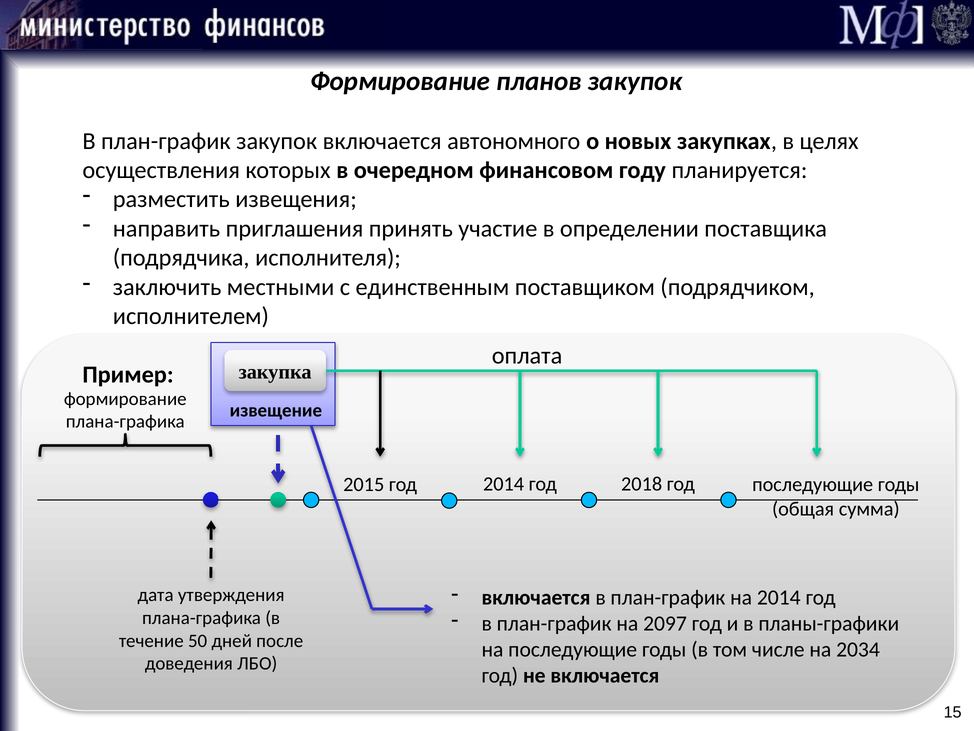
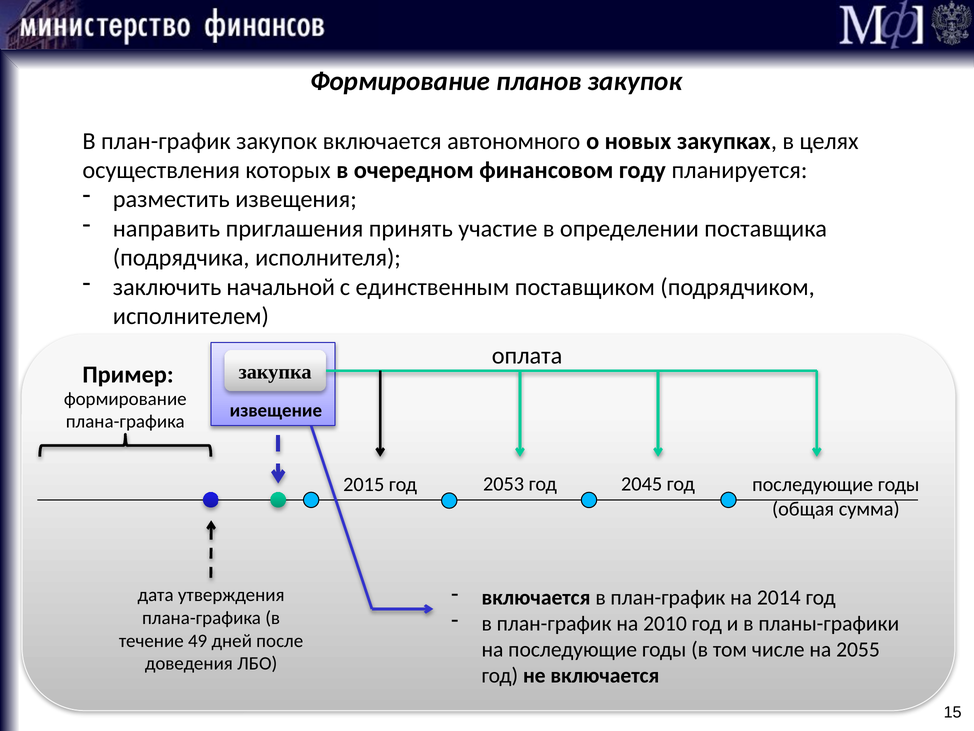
местными: местными -> начальной
год 2014: 2014 -> 2053
2018: 2018 -> 2045
2097: 2097 -> 2010
50: 50 -> 49
2034: 2034 -> 2055
